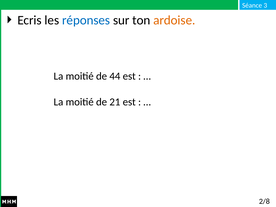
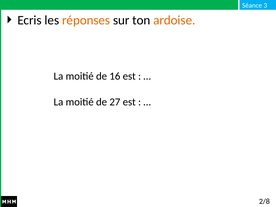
réponses colour: blue -> orange
44: 44 -> 16
21: 21 -> 27
